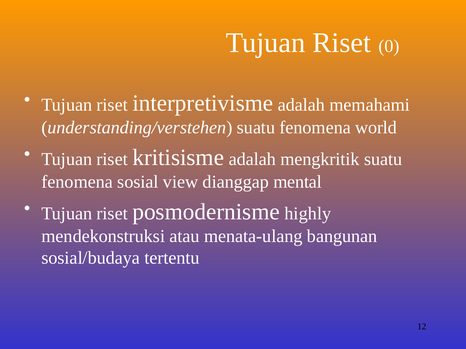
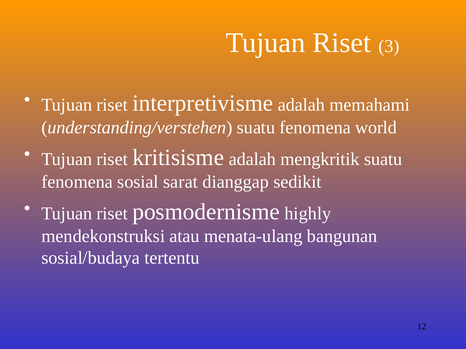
0: 0 -> 3
view: view -> sarat
mental: mental -> sedikit
